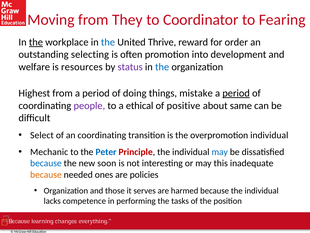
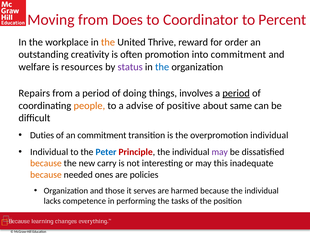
They: They -> Does
Fearing: Fearing -> Percent
the at (36, 42) underline: present -> none
the at (108, 42) colour: blue -> orange
selecting: selecting -> creativity
into development: development -> commitment
Highest: Highest -> Repairs
mistake: mistake -> involves
people colour: purple -> orange
ethical: ethical -> advise
Select: Select -> Duties
an coordinating: coordinating -> commitment
Mechanic at (49, 152): Mechanic -> Individual
may at (220, 152) colour: blue -> purple
because at (46, 163) colour: blue -> orange
soon: soon -> carry
